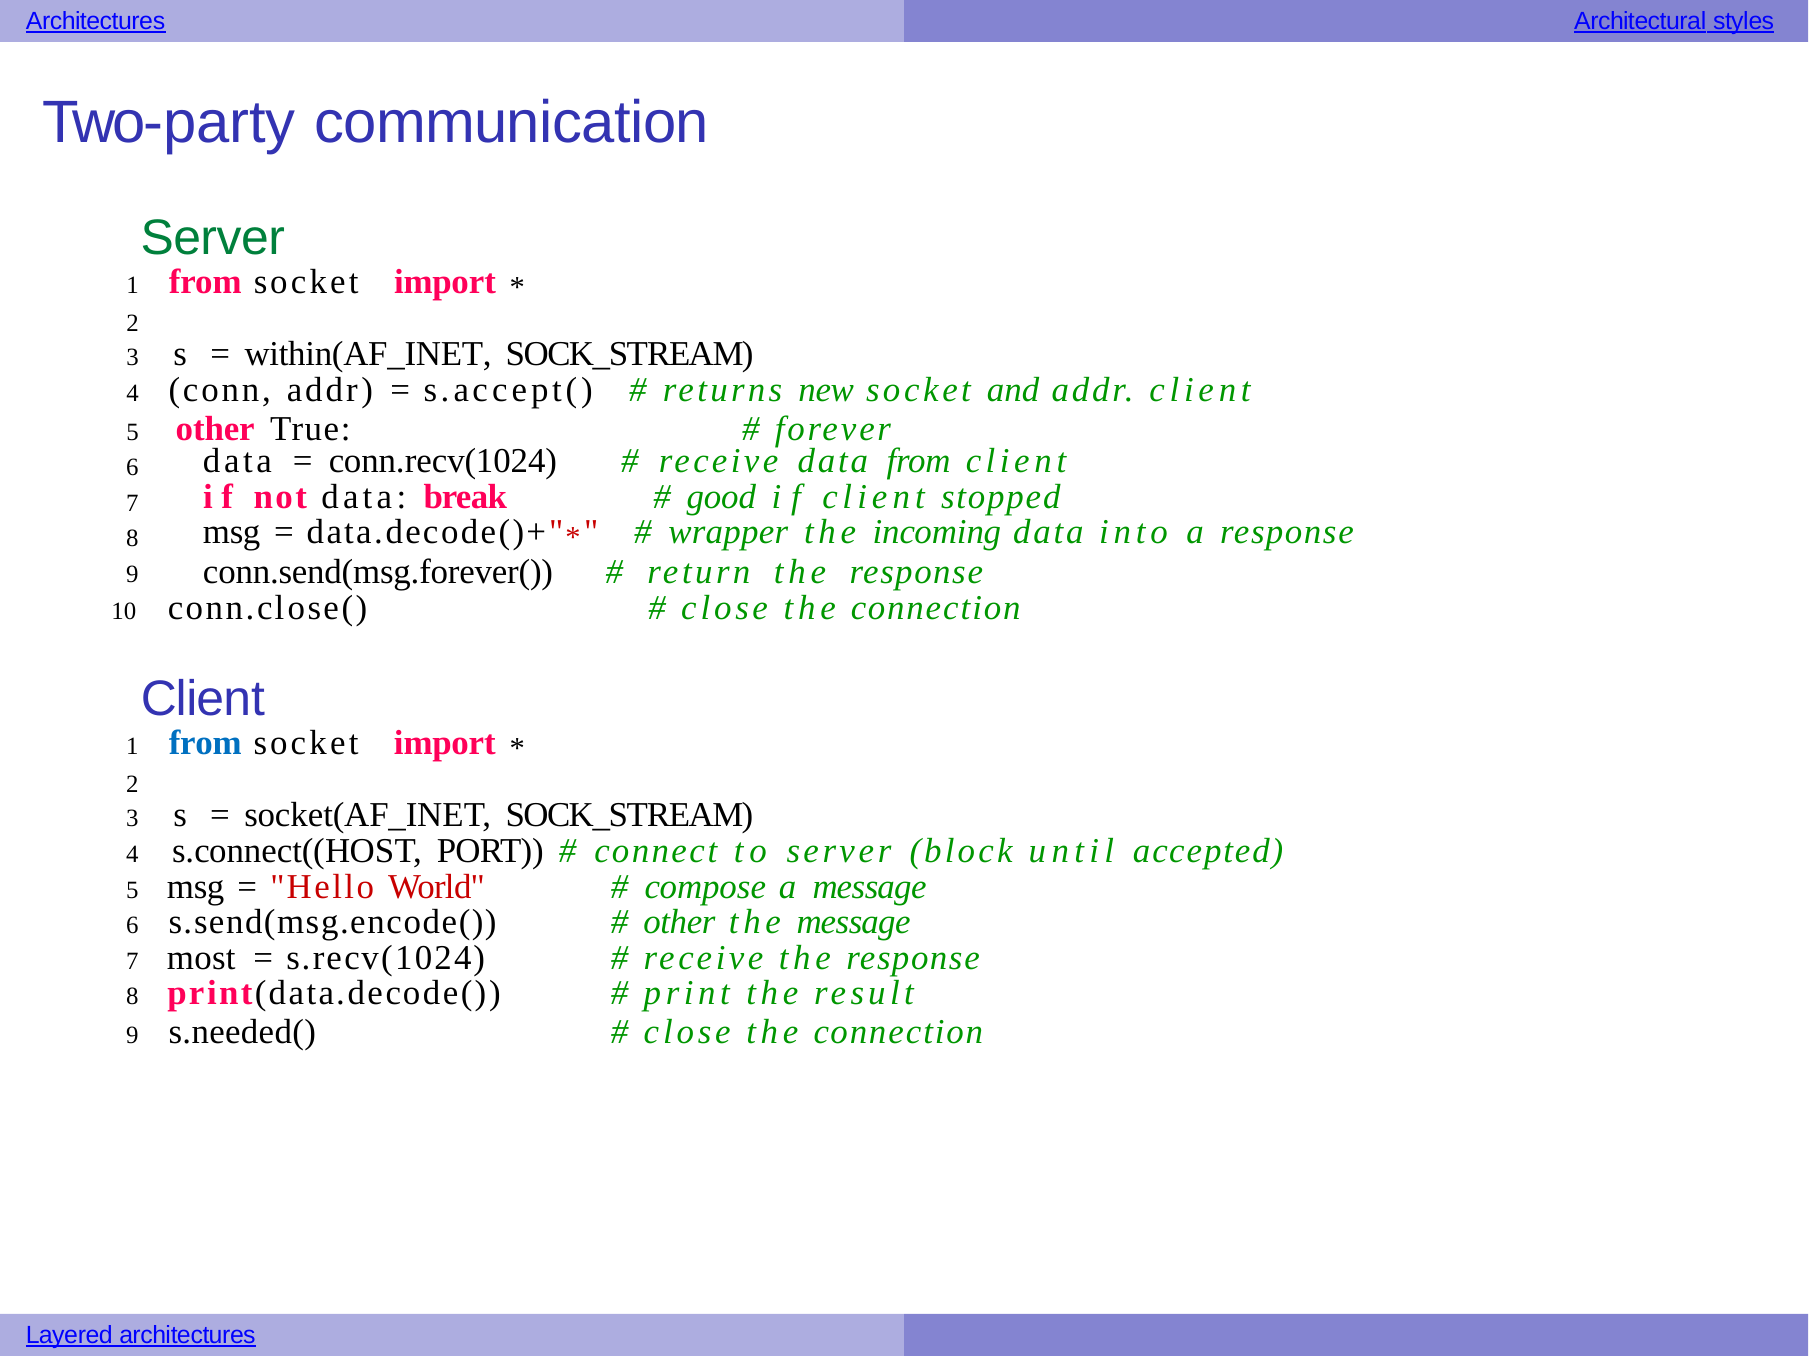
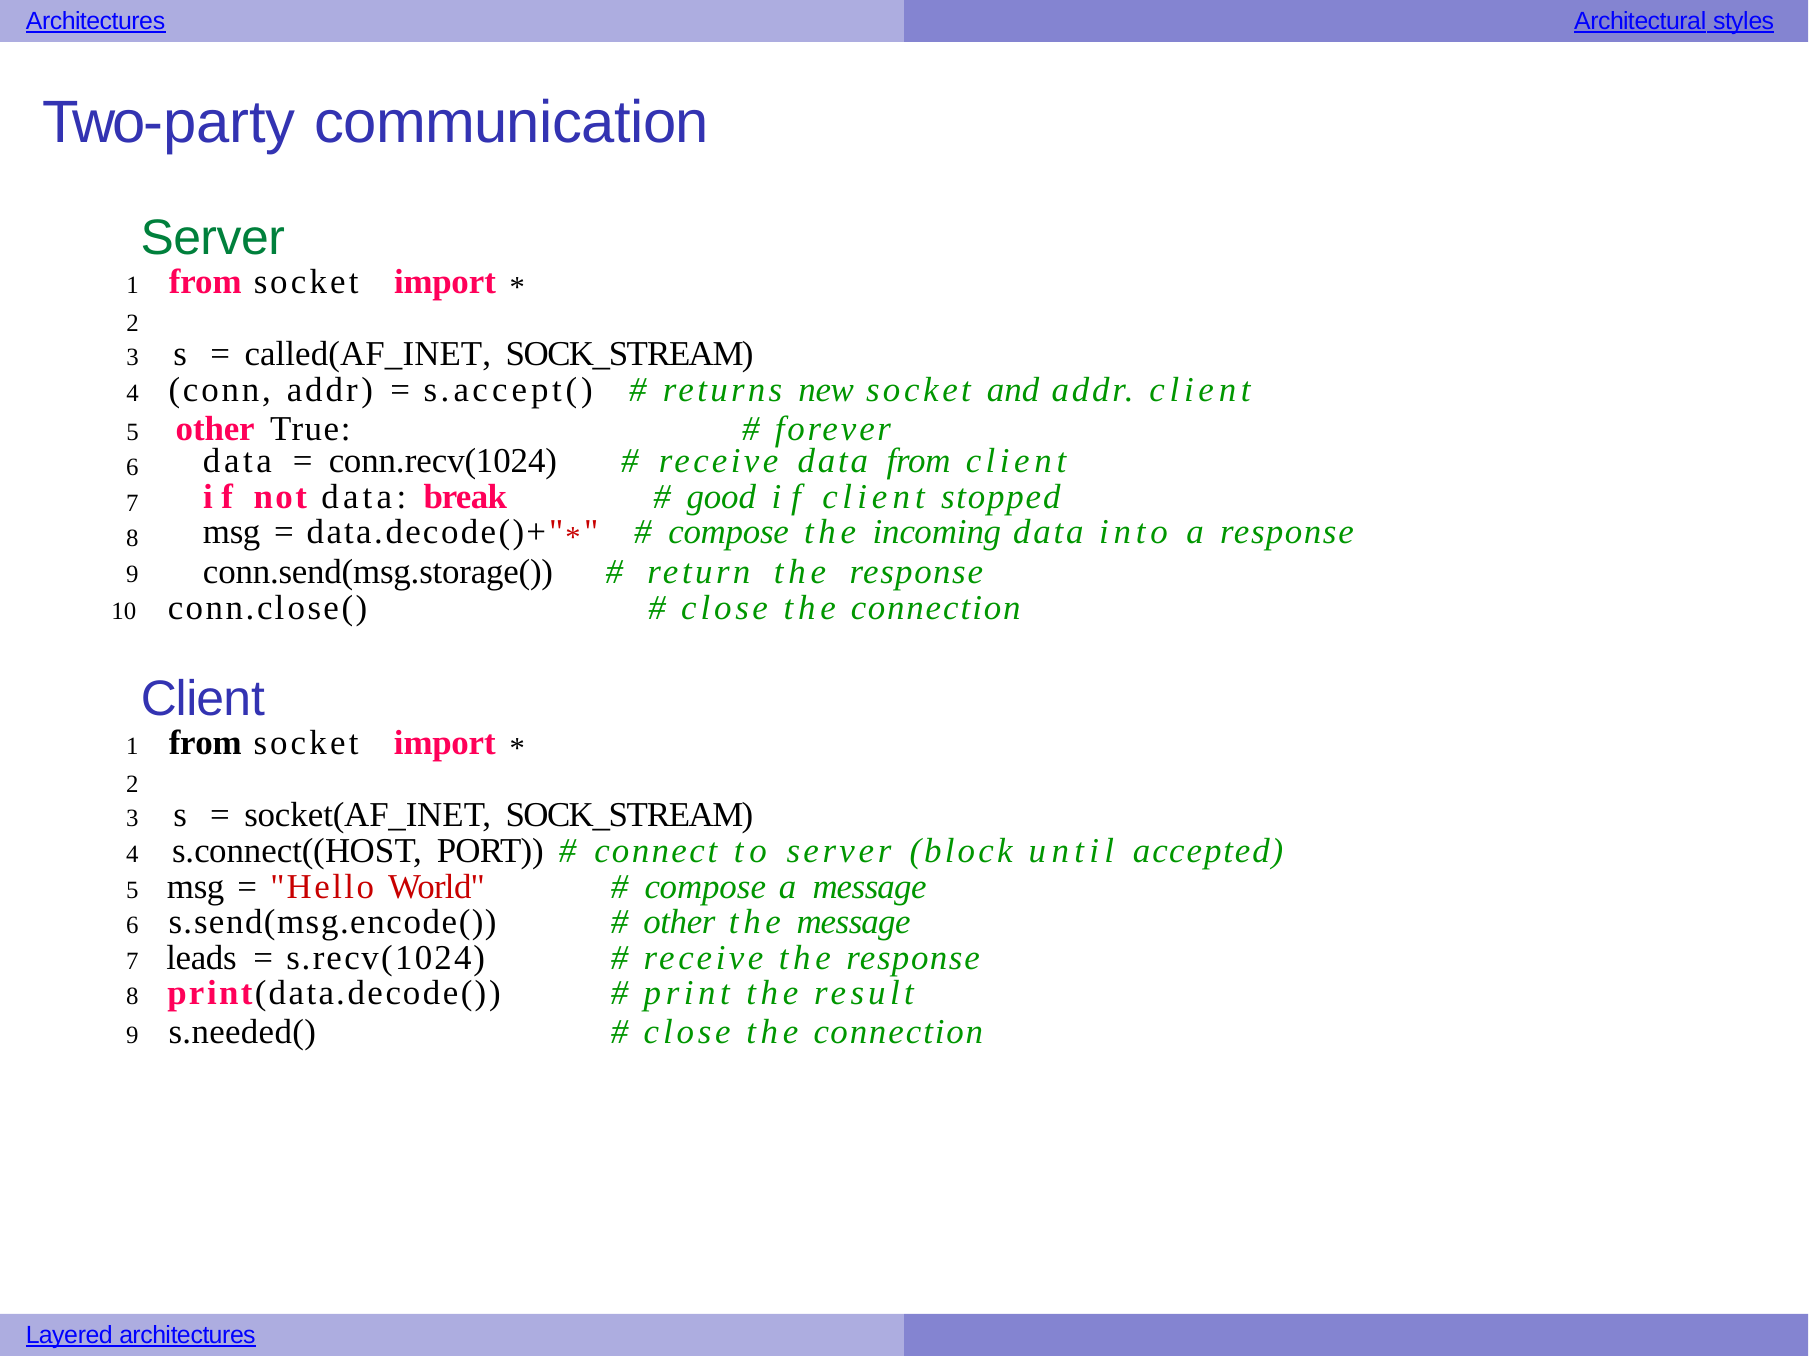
within(AF_INET: within(AF_INET -> called(AF_INET
wrapper at (728, 532): wrapper -> compose
conn.send(msg.forever(: conn.send(msg.forever( -> conn.send(msg.storage(
from at (205, 743) colour: blue -> black
most: most -> leads
